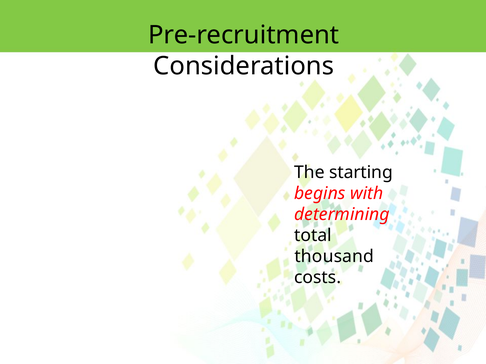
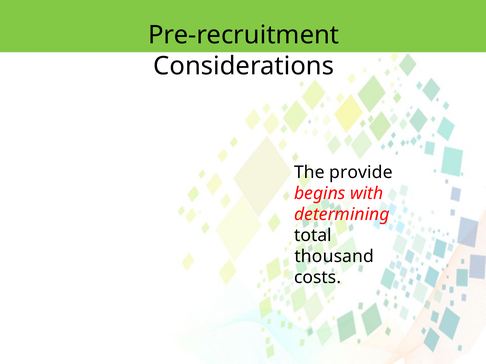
starting: starting -> provide
